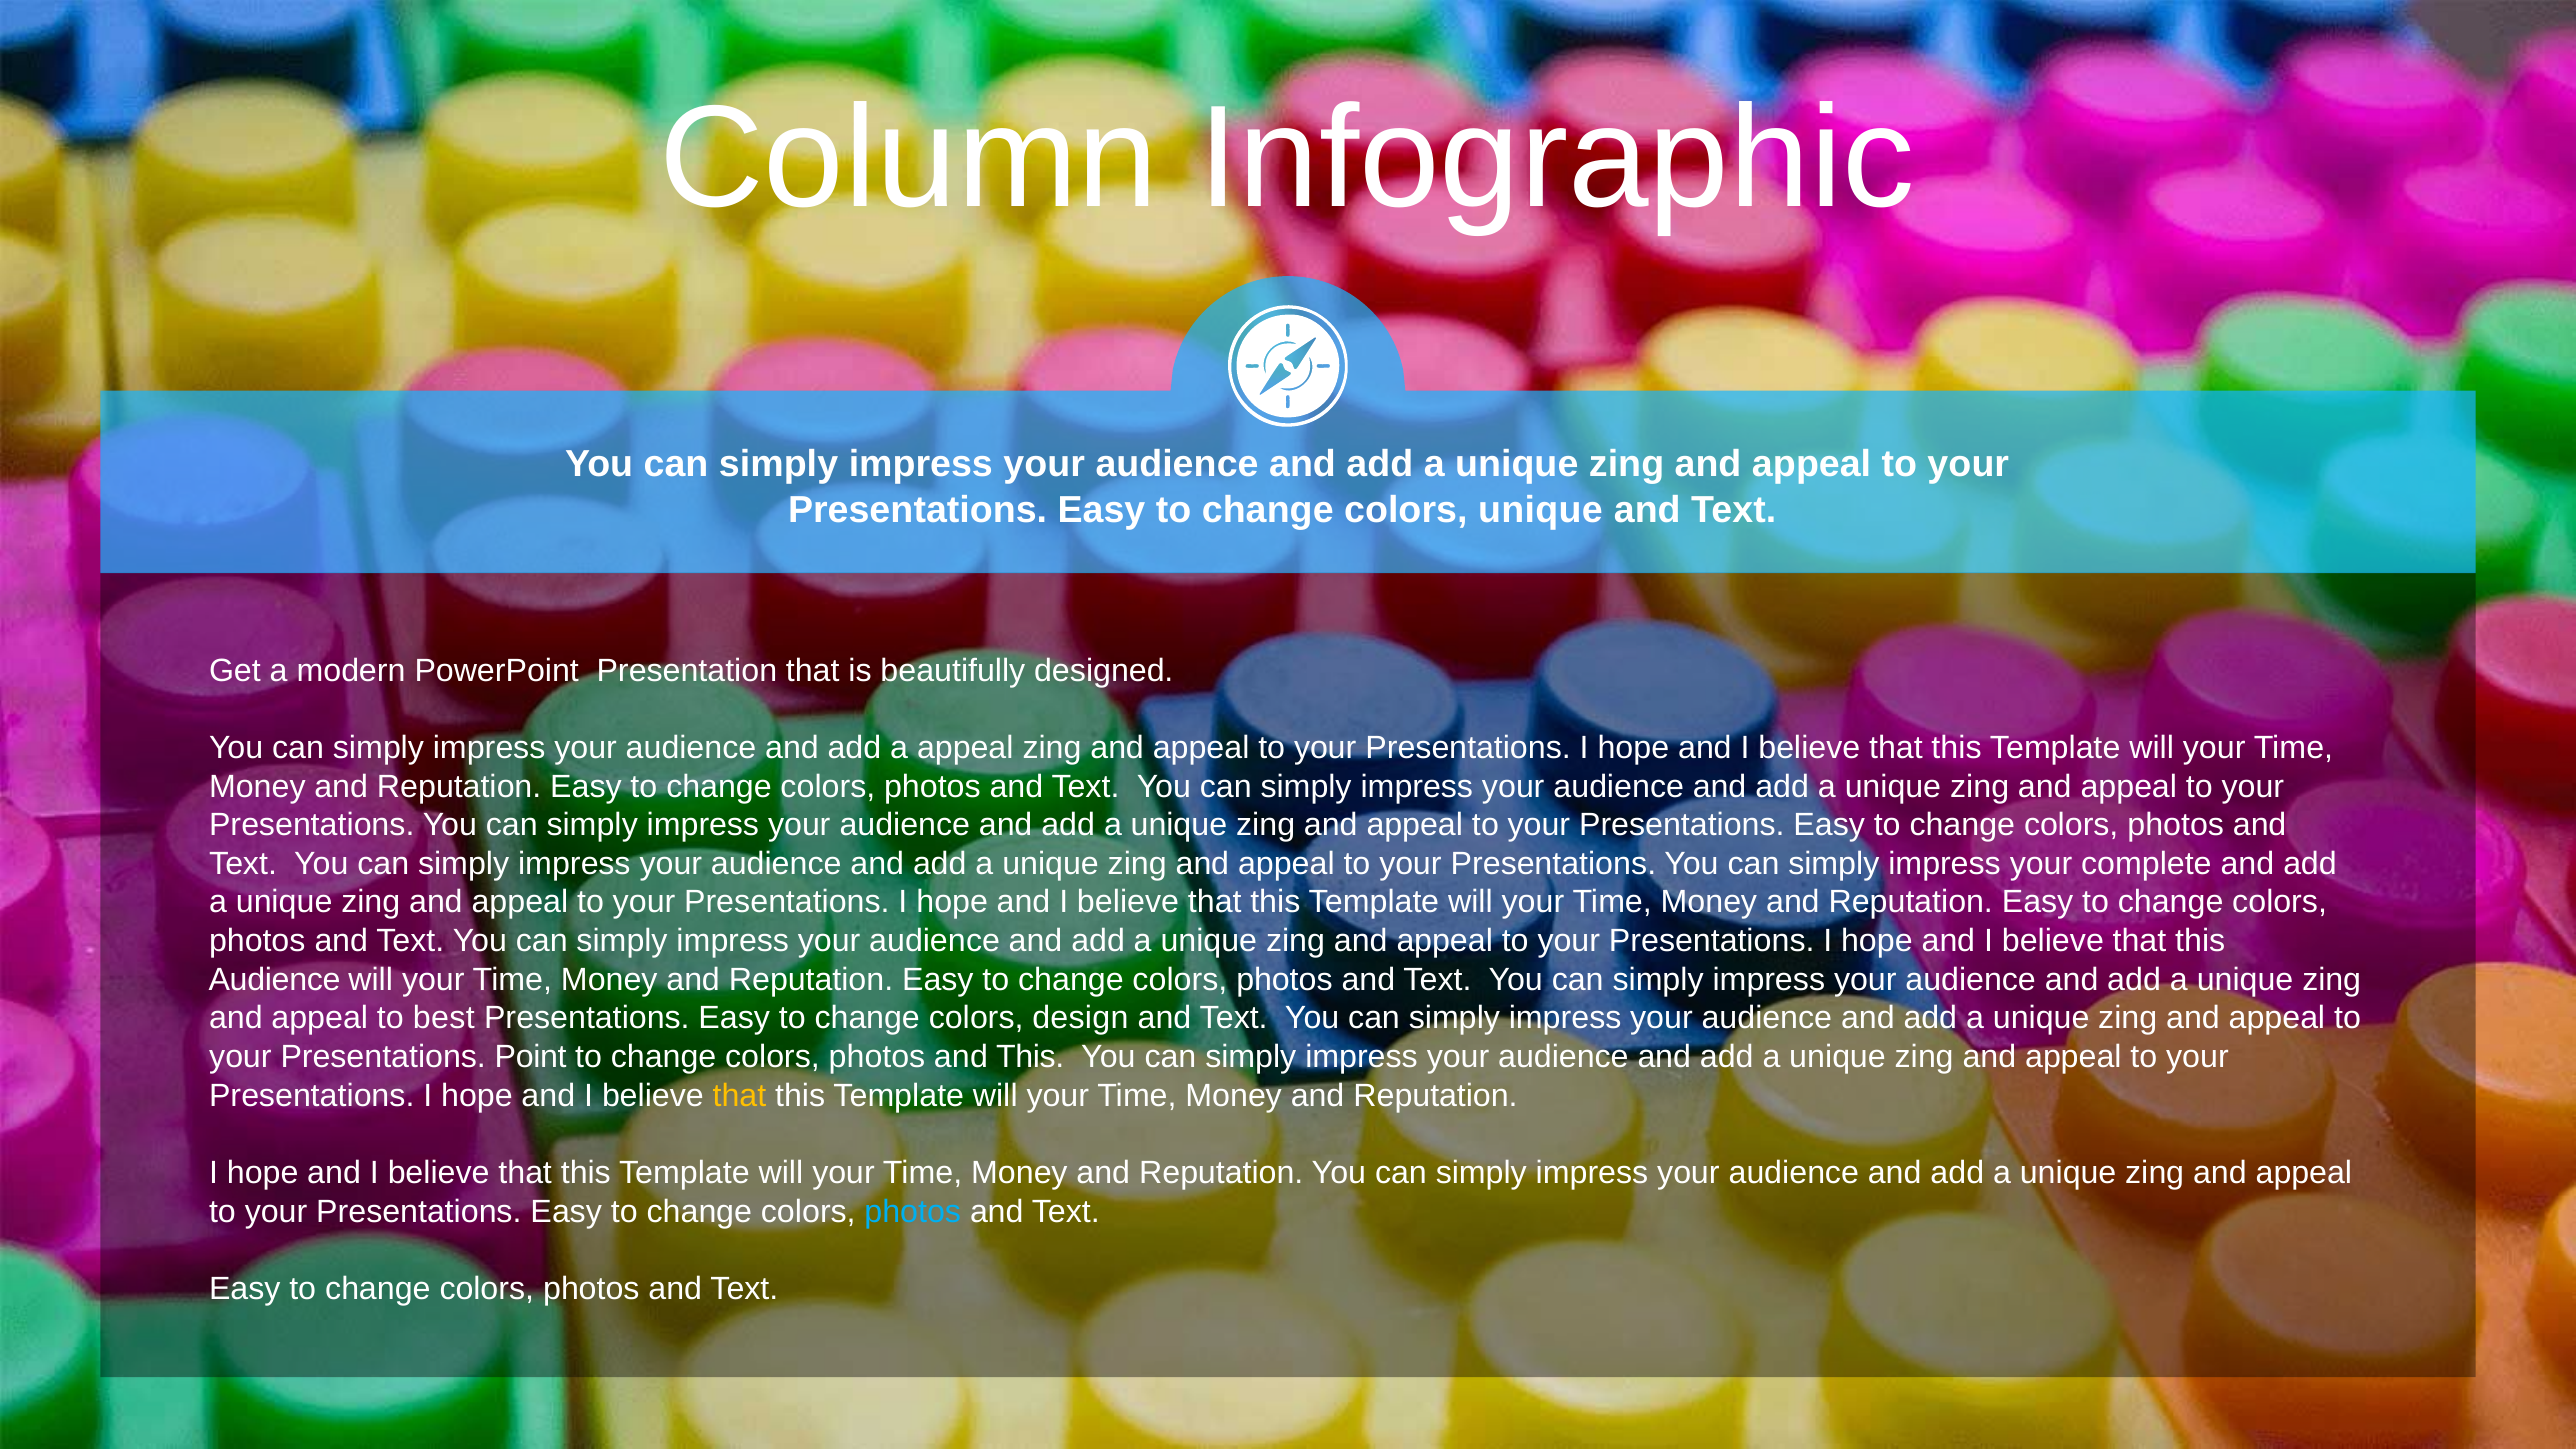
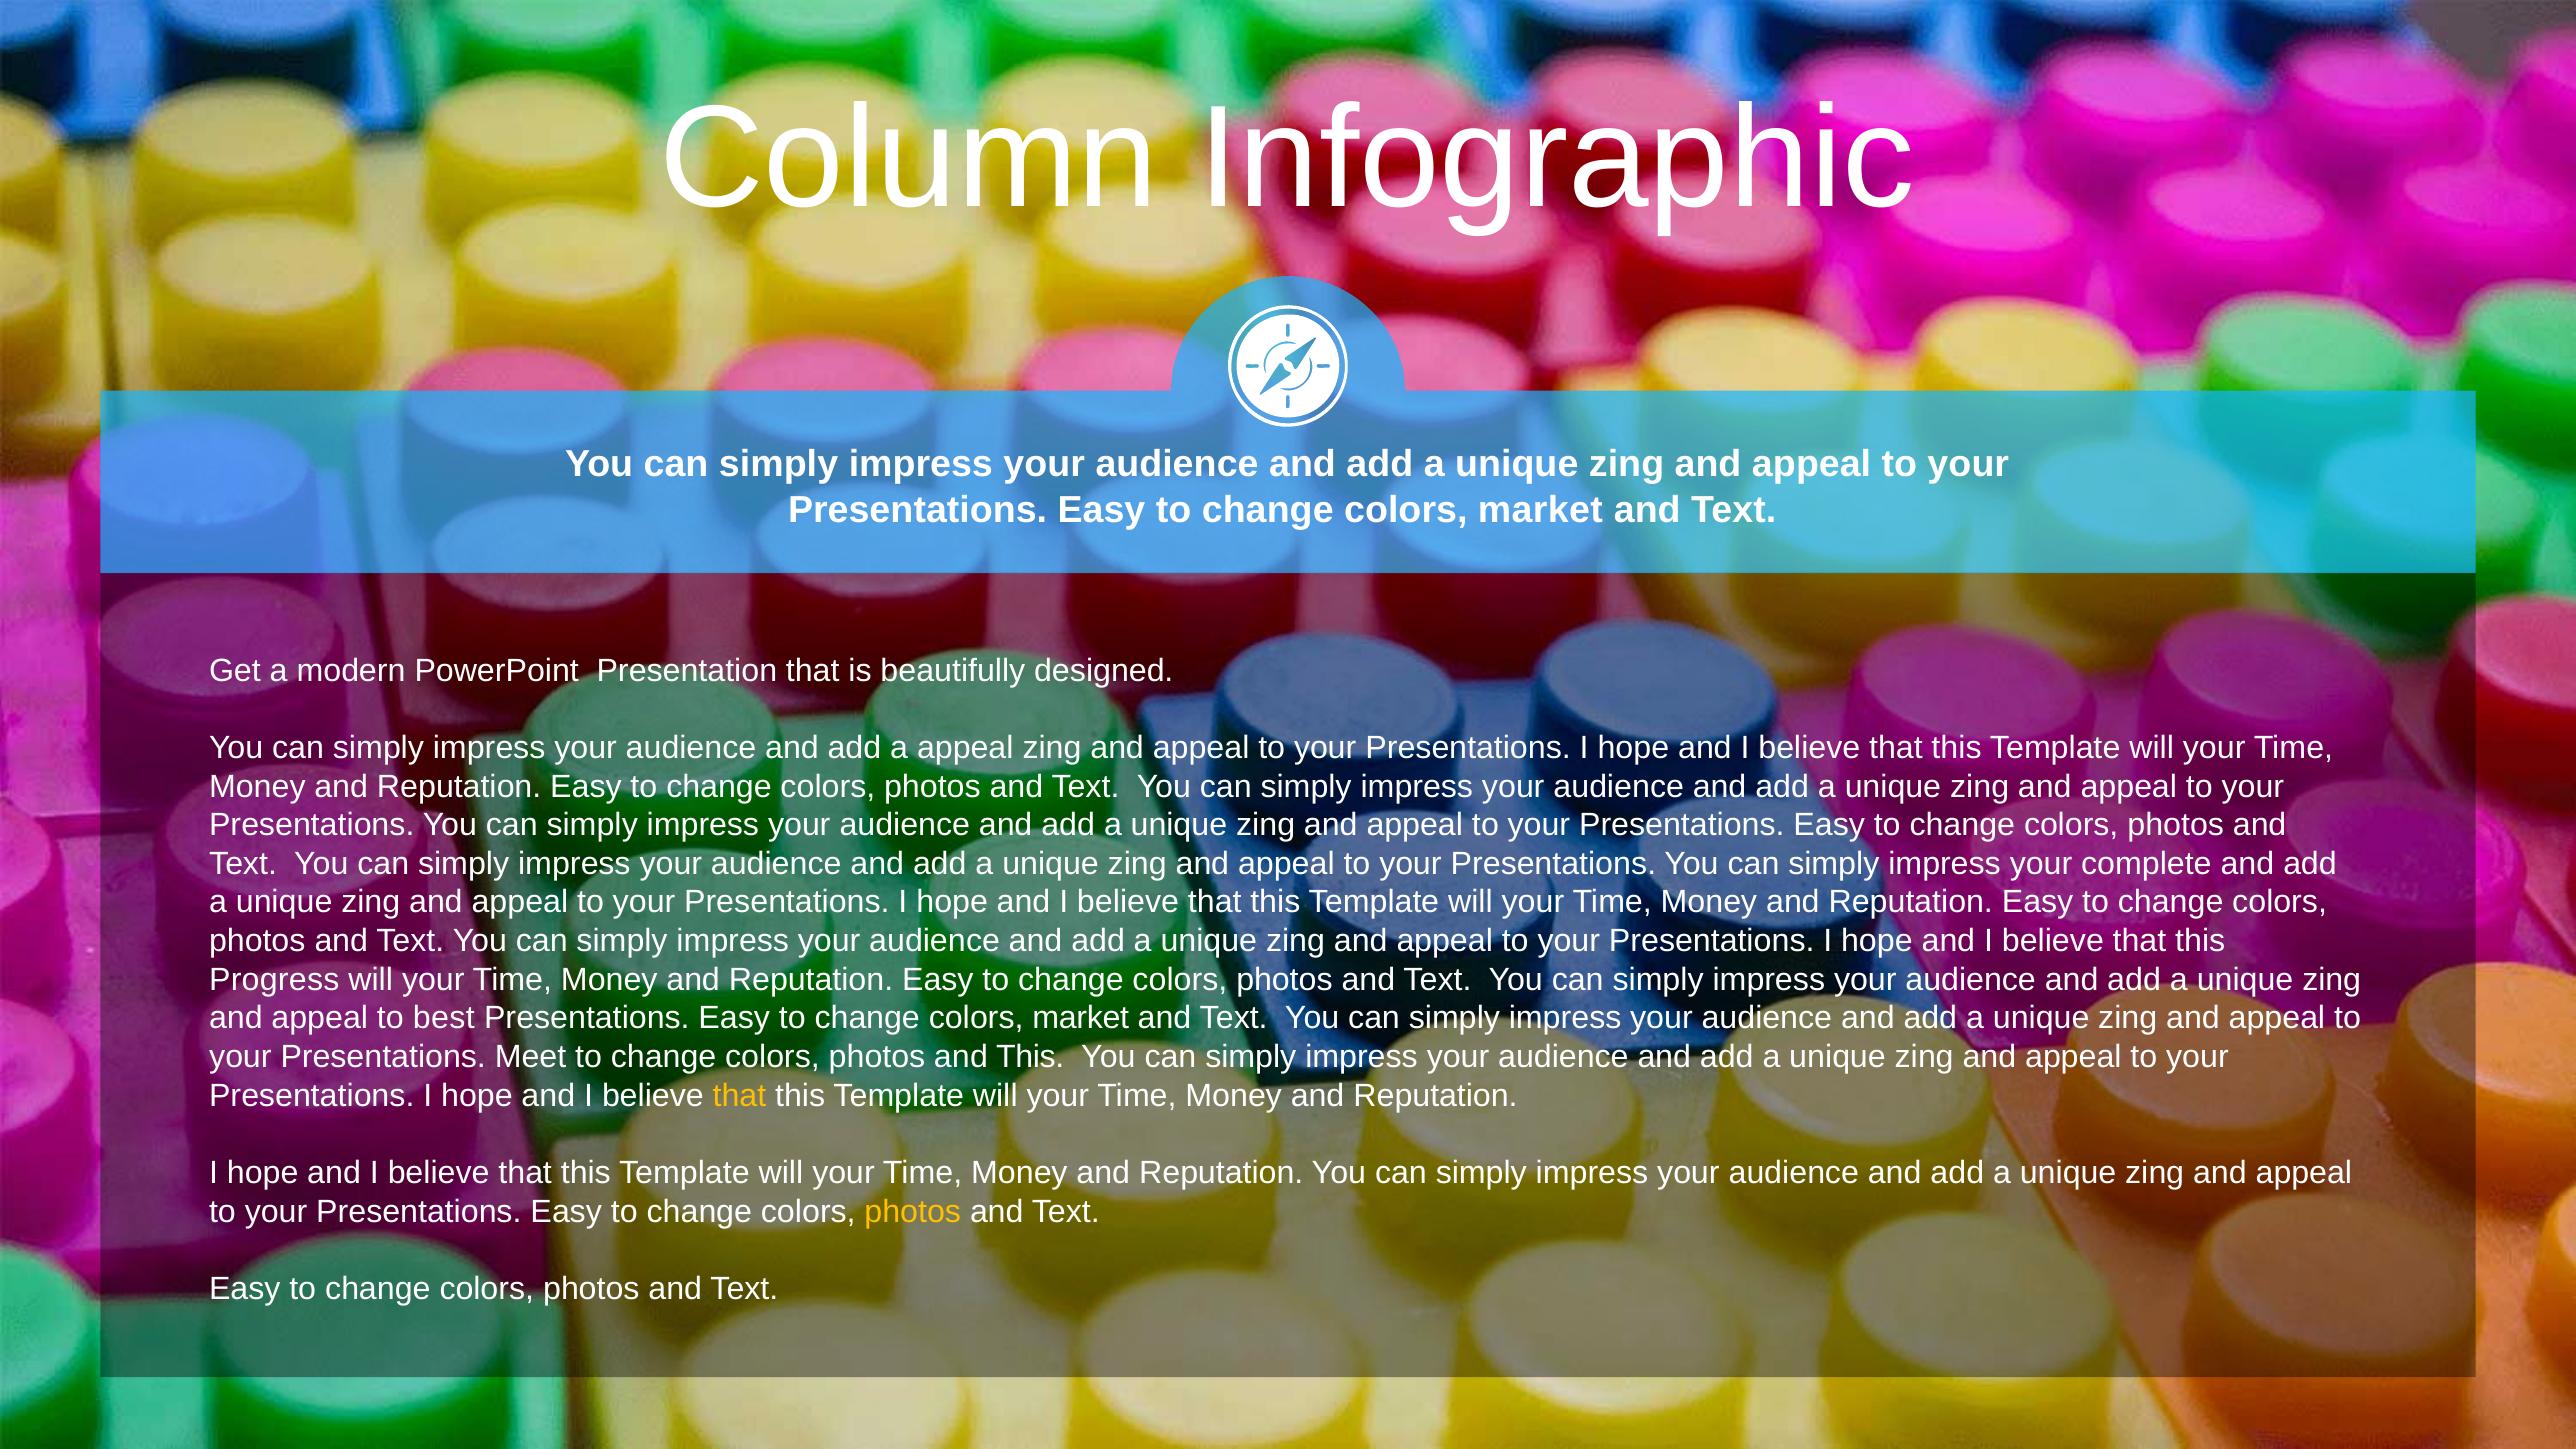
unique at (1540, 510): unique -> market
Audience at (275, 980): Audience -> Progress
design at (1080, 1018): design -> market
Point: Point -> Meet
photos at (913, 1211) colour: light blue -> yellow
